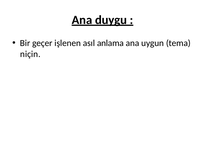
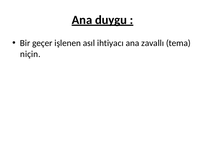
anlama: anlama -> ihtiyacı
uygun: uygun -> zavallı
